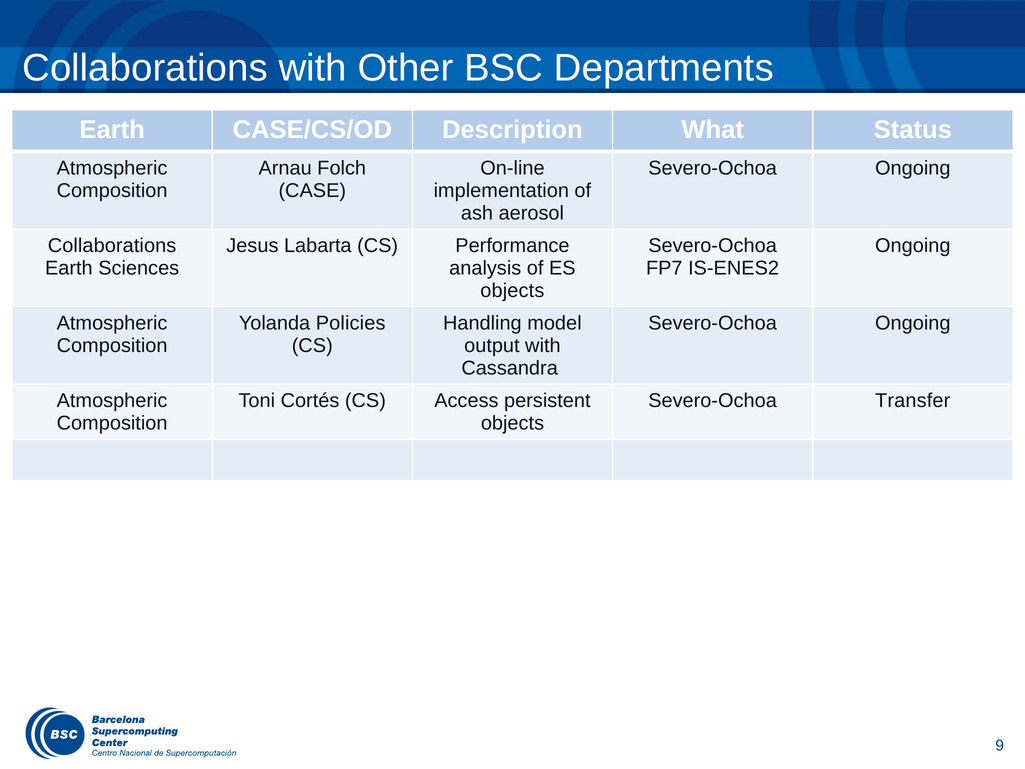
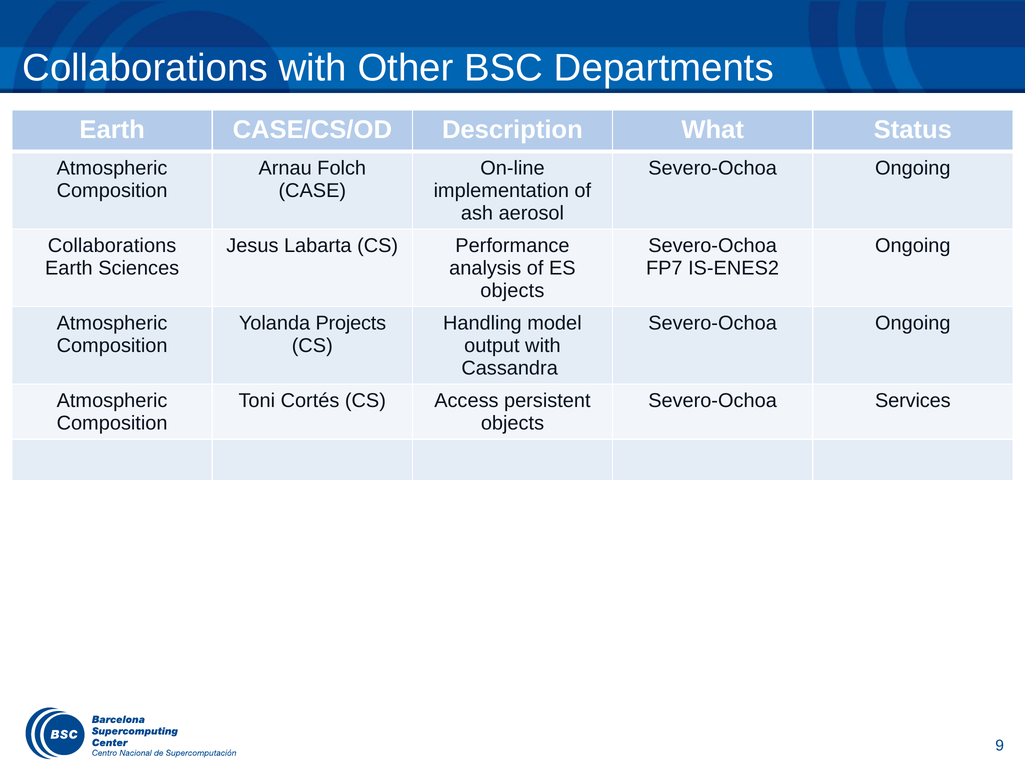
Policies: Policies -> Projects
Transfer: Transfer -> Services
